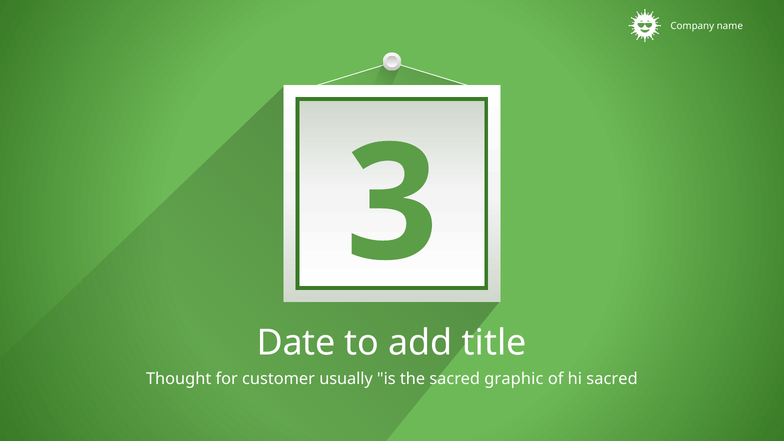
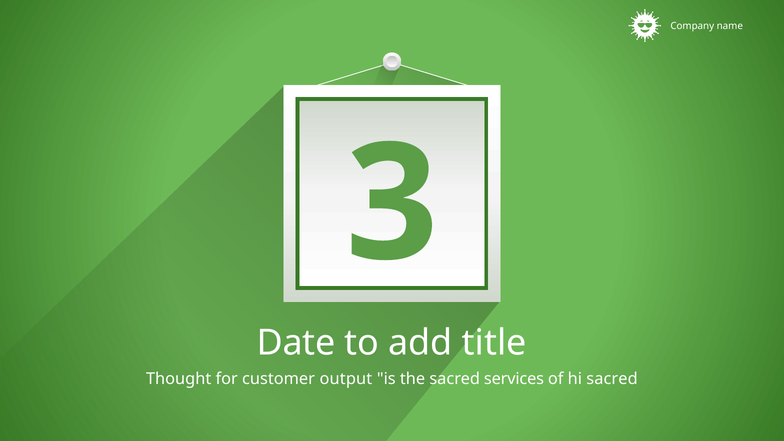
usually: usually -> output
graphic: graphic -> services
